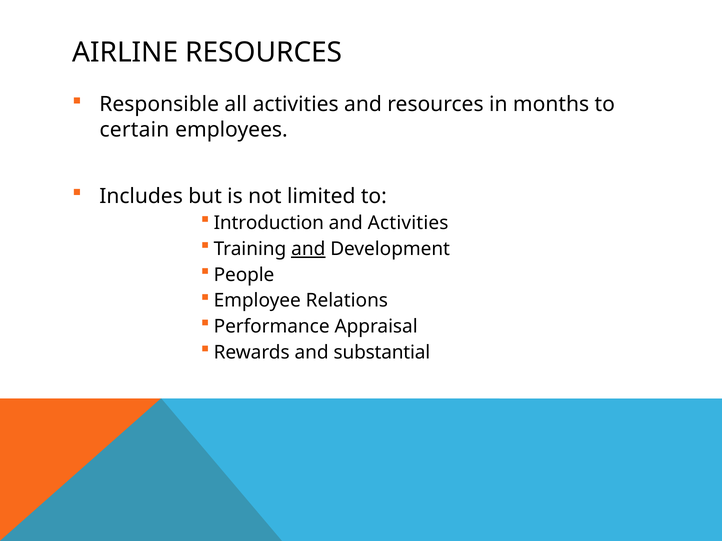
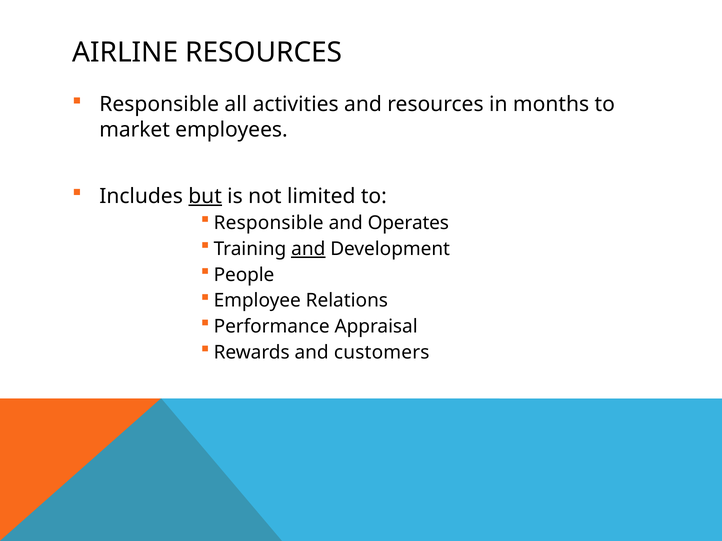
certain: certain -> market
but underline: none -> present
Introduction at (269, 223): Introduction -> Responsible
and Activities: Activities -> Operates
substantial: substantial -> customers
